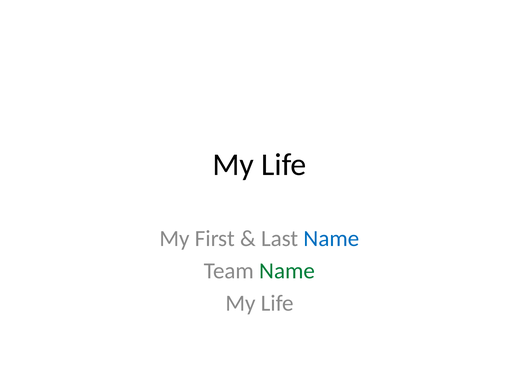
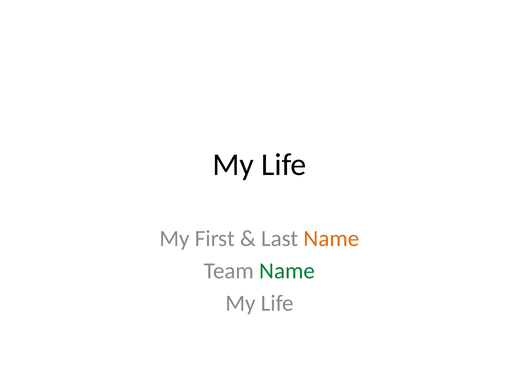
Name at (331, 239) colour: blue -> orange
